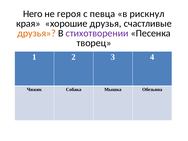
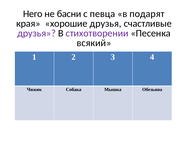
героя: героя -> басни
рискнул: рискнул -> подарят
друзья at (37, 33) colour: orange -> purple
творец: творец -> всякий
